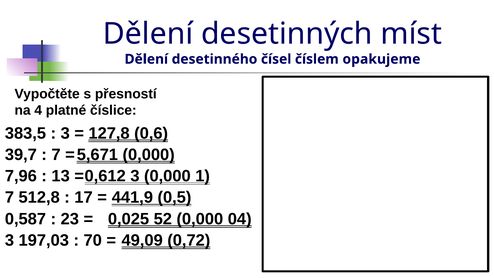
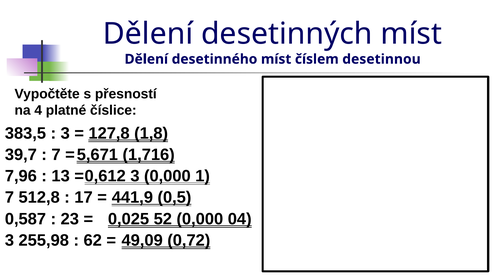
desetinného čísel: čísel -> míst
opakujeme: opakujeme -> desetinnou
0,6: 0,6 -> 1,8
5,671 0,000: 0,000 -> 1,716
197,03: 197,03 -> 255,98
70: 70 -> 62
